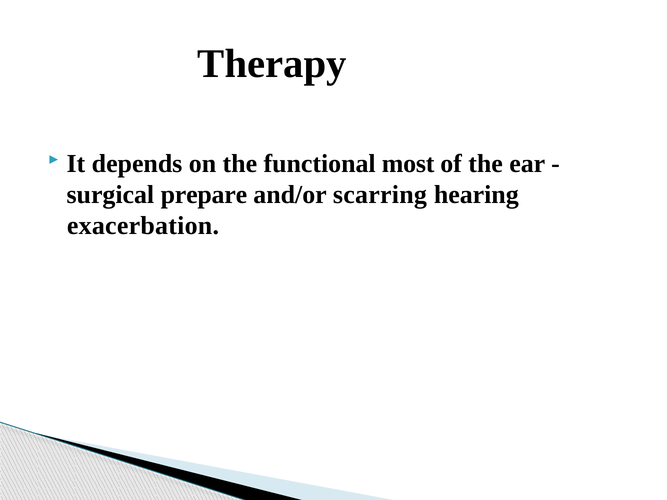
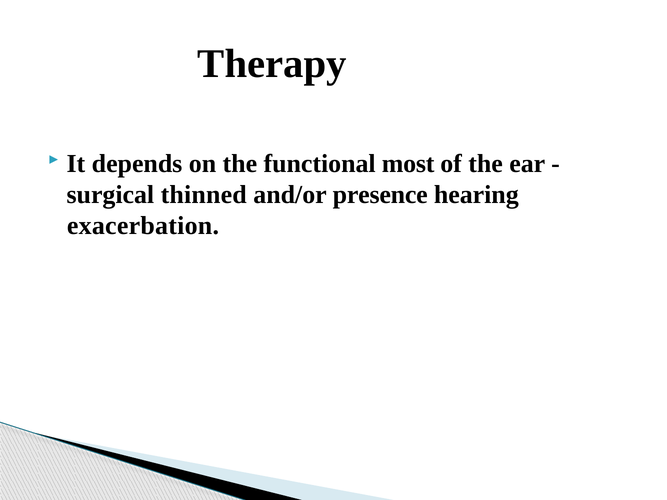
prepare: prepare -> thinned
scarring: scarring -> presence
